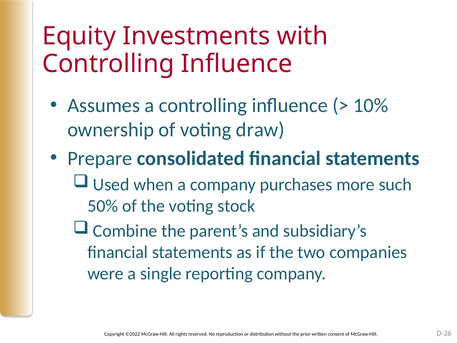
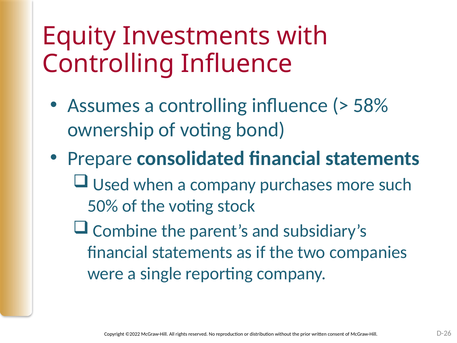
10%: 10% -> 58%
draw: draw -> bond
